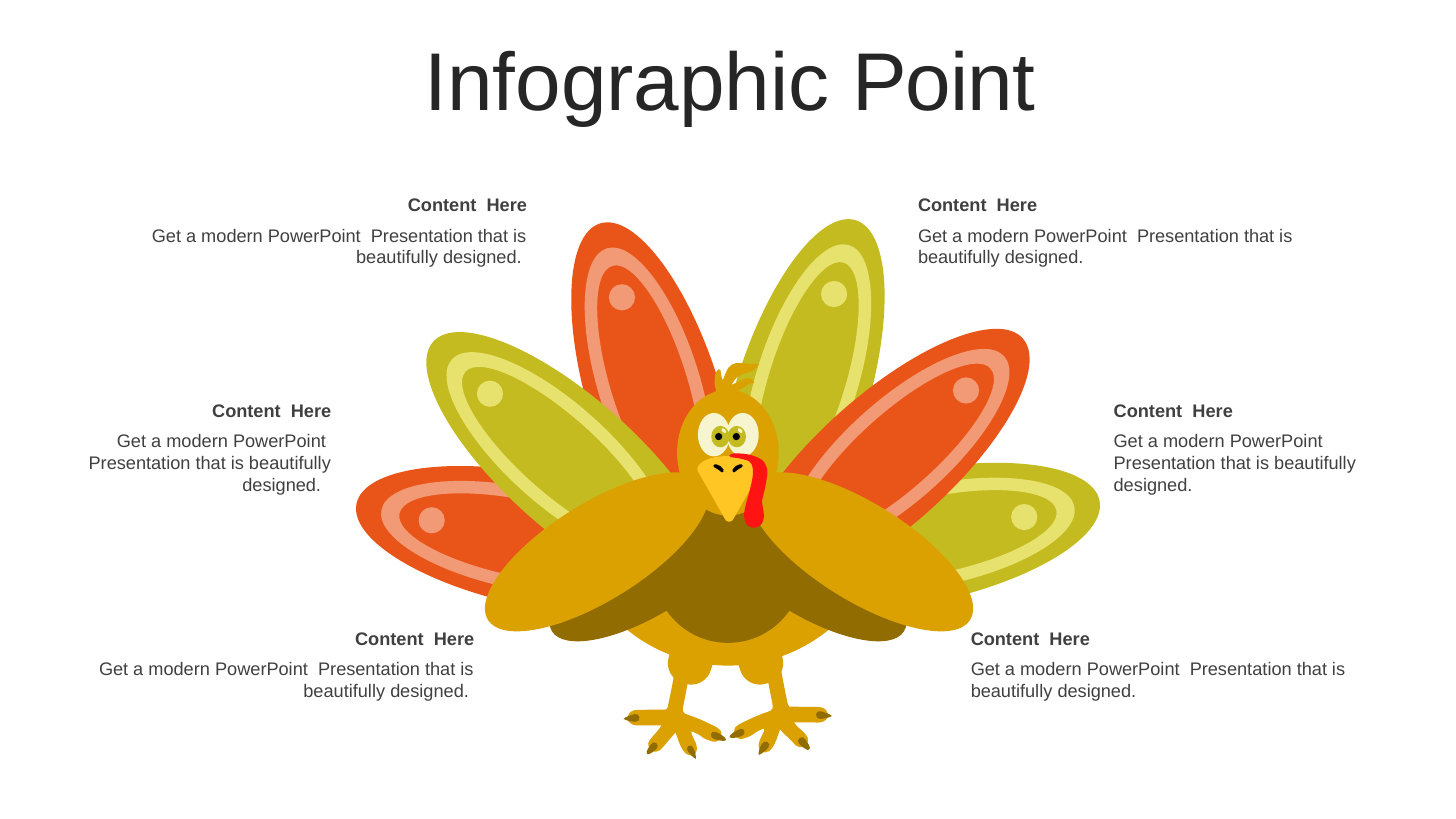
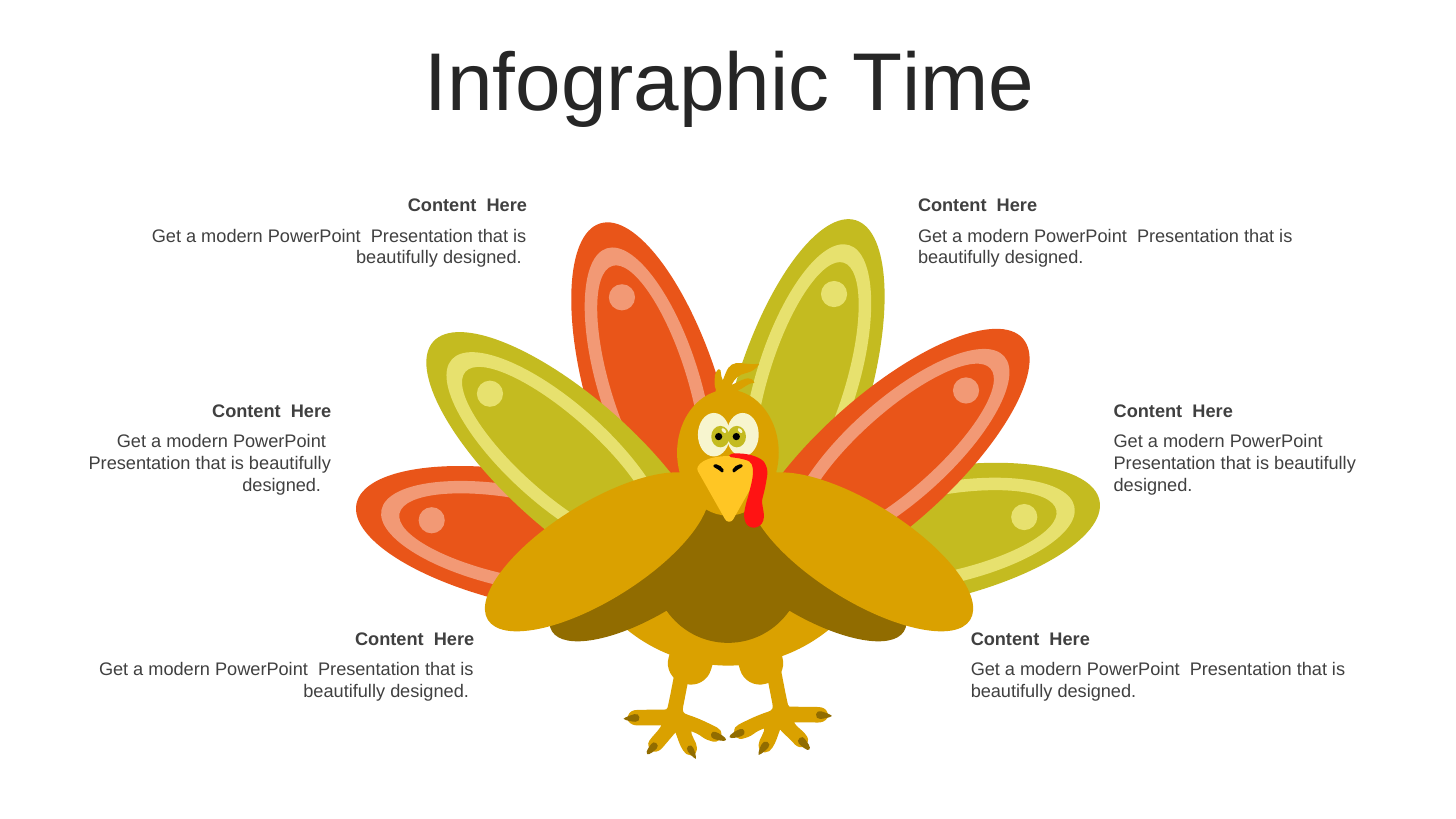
Point: Point -> Time
